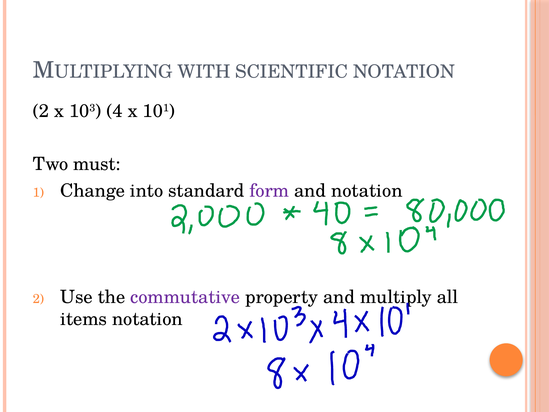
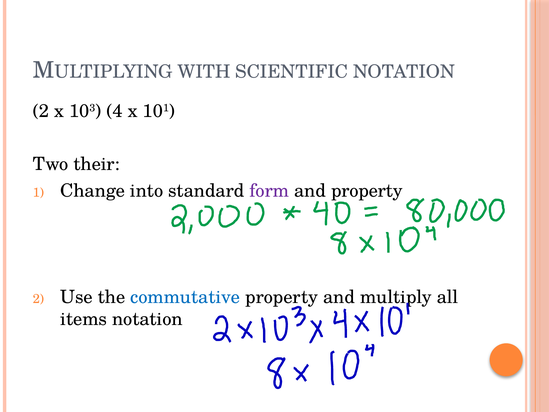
must: must -> their
and notation: notation -> property
commutative colour: purple -> blue
